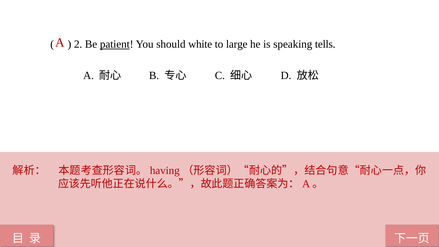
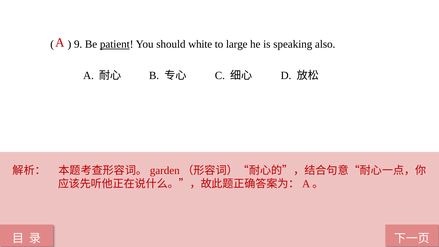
2: 2 -> 9
tells: tells -> also
having: having -> garden
